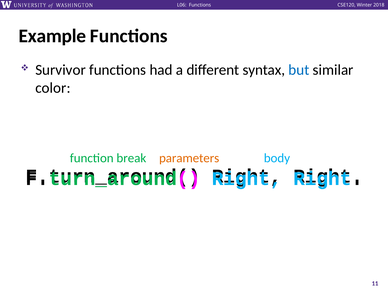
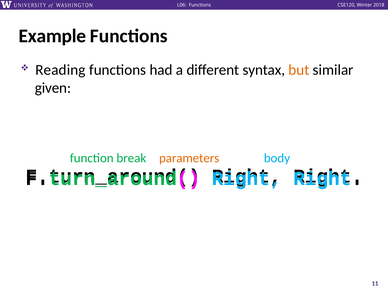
Survivor: Survivor -> Reading
but colour: blue -> orange
color: color -> given
